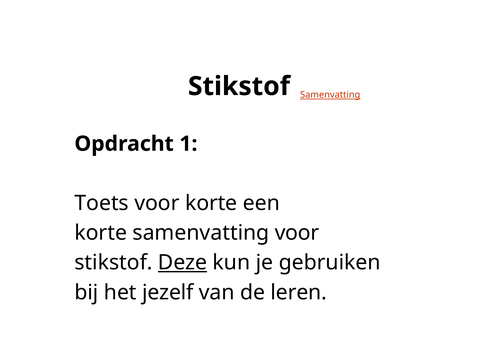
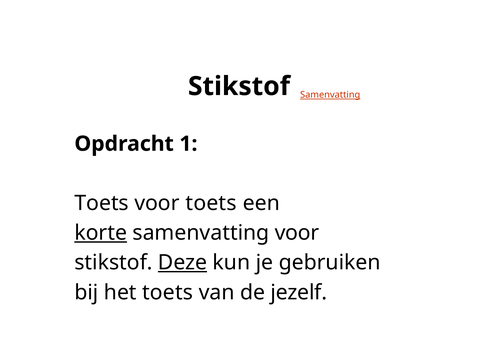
voor korte: korte -> toets
korte at (101, 233) underline: none -> present
het jezelf: jezelf -> toets
leren: leren -> jezelf
